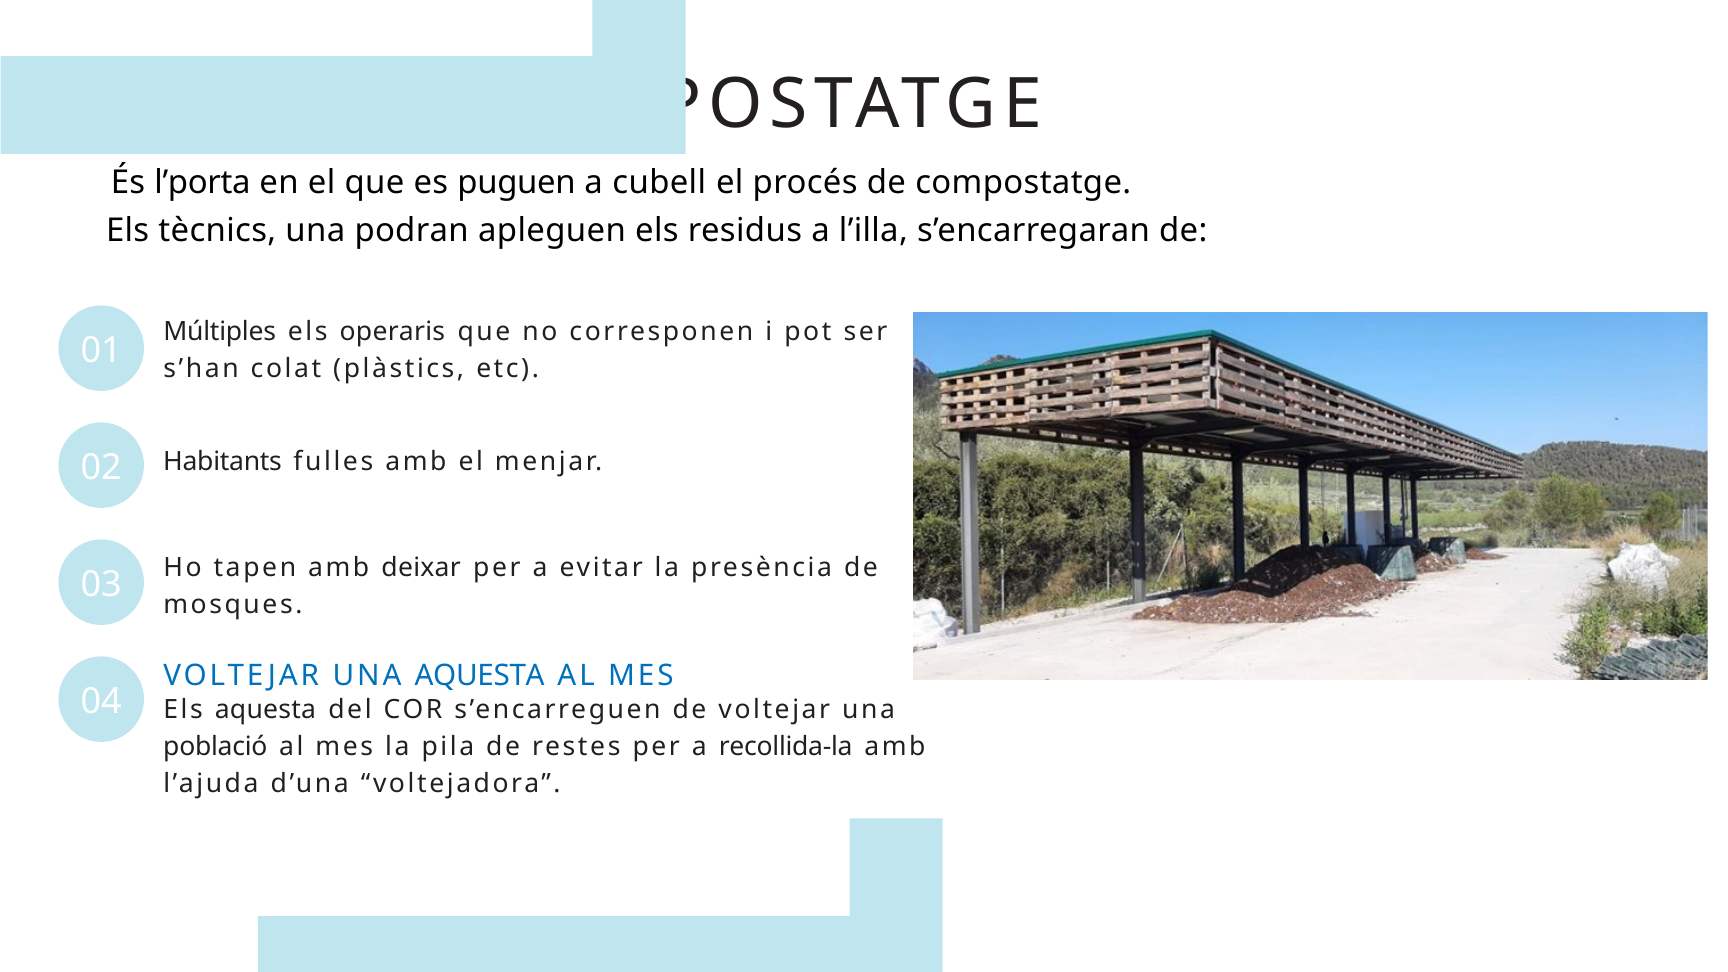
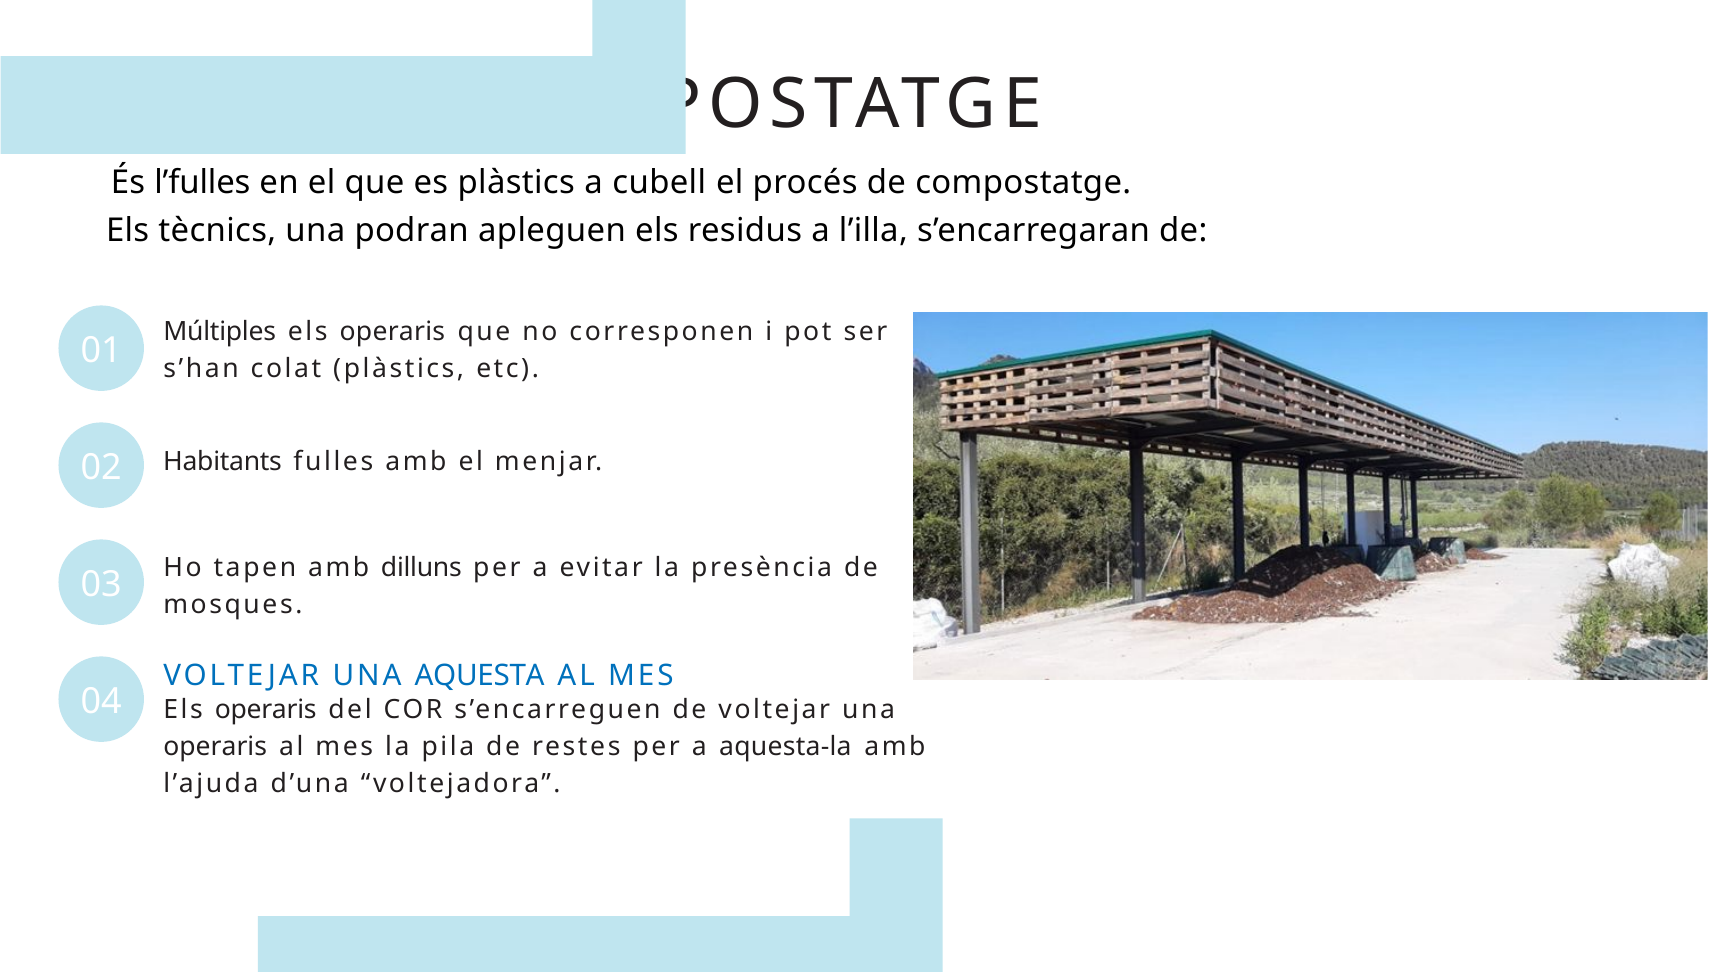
l’porta: l’porta -> l’fulles
es puguen: puguen -> plàstics
deixar: deixar -> dilluns
aquesta at (265, 710): aquesta -> operaris
població at (215, 747): població -> operaris
recollida-la: recollida-la -> aquesta-la
